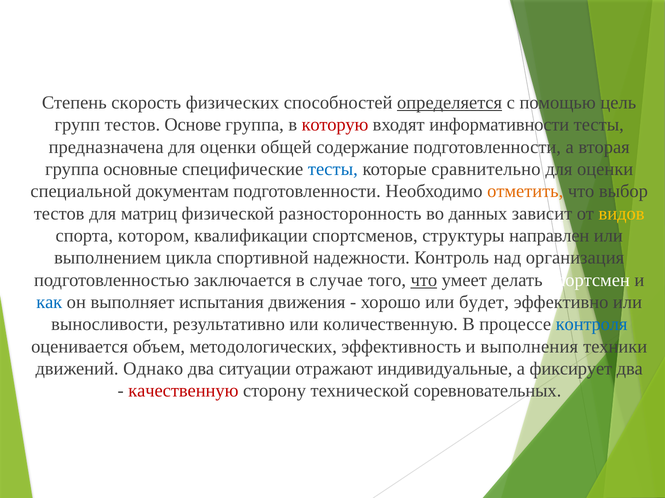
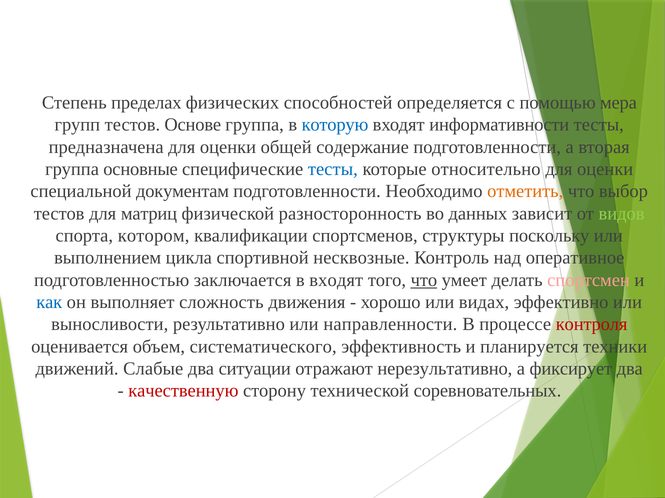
скорость: скорость -> пределах
определяется underline: present -> none
цель: цель -> мера
которую colour: red -> blue
сравнительно: сравнительно -> относительно
видов colour: yellow -> light green
направлен: направлен -> поскольку
надежности: надежности -> несквозные
организация: организация -> оперативное
в случае: случае -> входят
спортсмен colour: white -> pink
испытания: испытания -> сложность
будет: будет -> видах
количественную: количественную -> направленности
контроля colour: blue -> red
методологических: методологических -> систематического
выполнения: выполнения -> планируется
Однако: Однако -> Слабые
индивидуальные: индивидуальные -> нерезультативно
